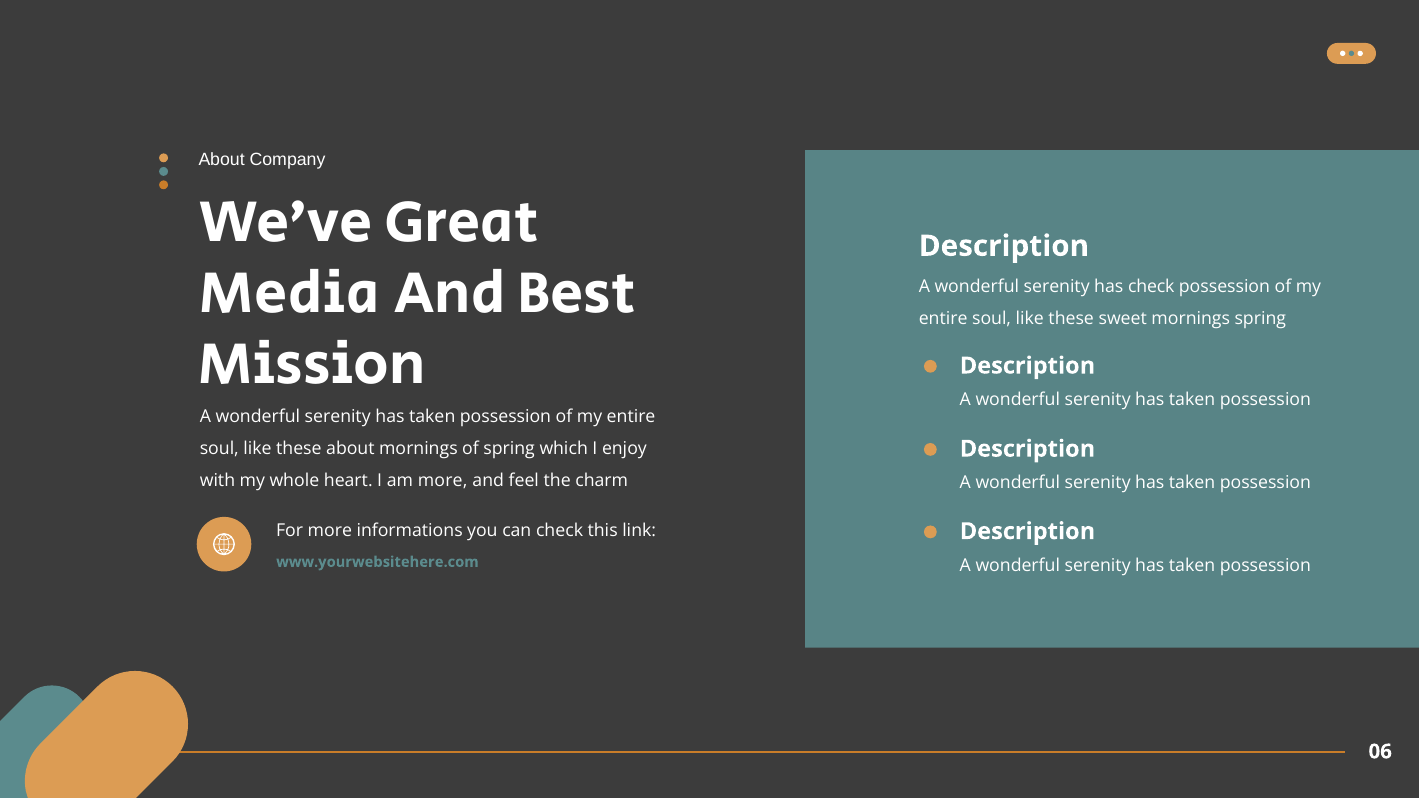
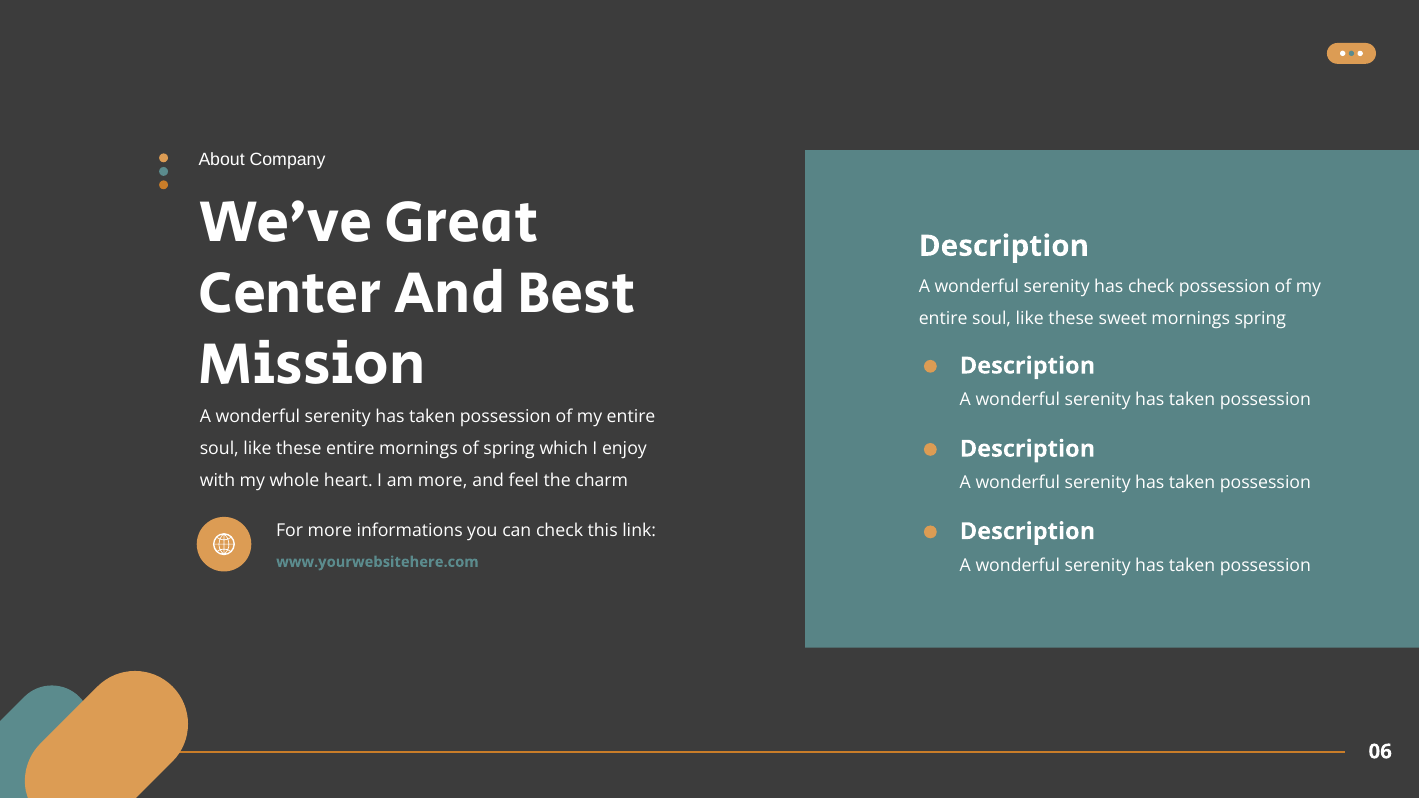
Media: Media -> Center
these about: about -> entire
